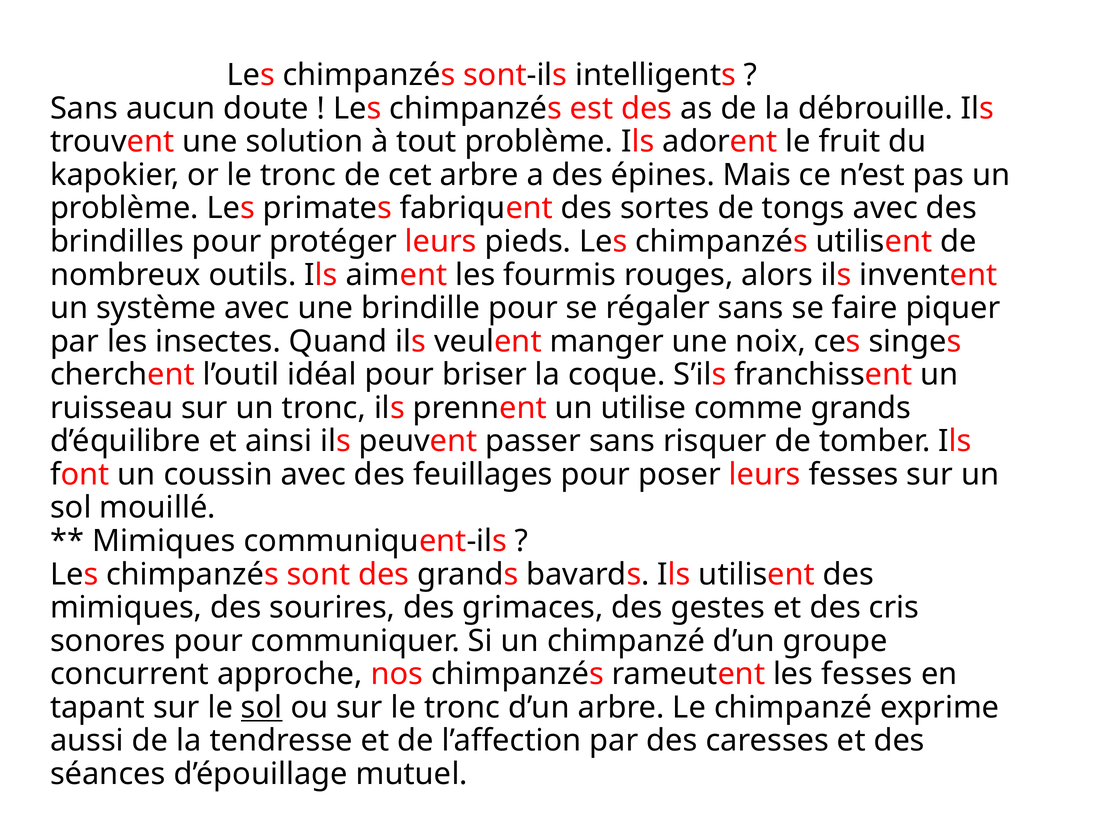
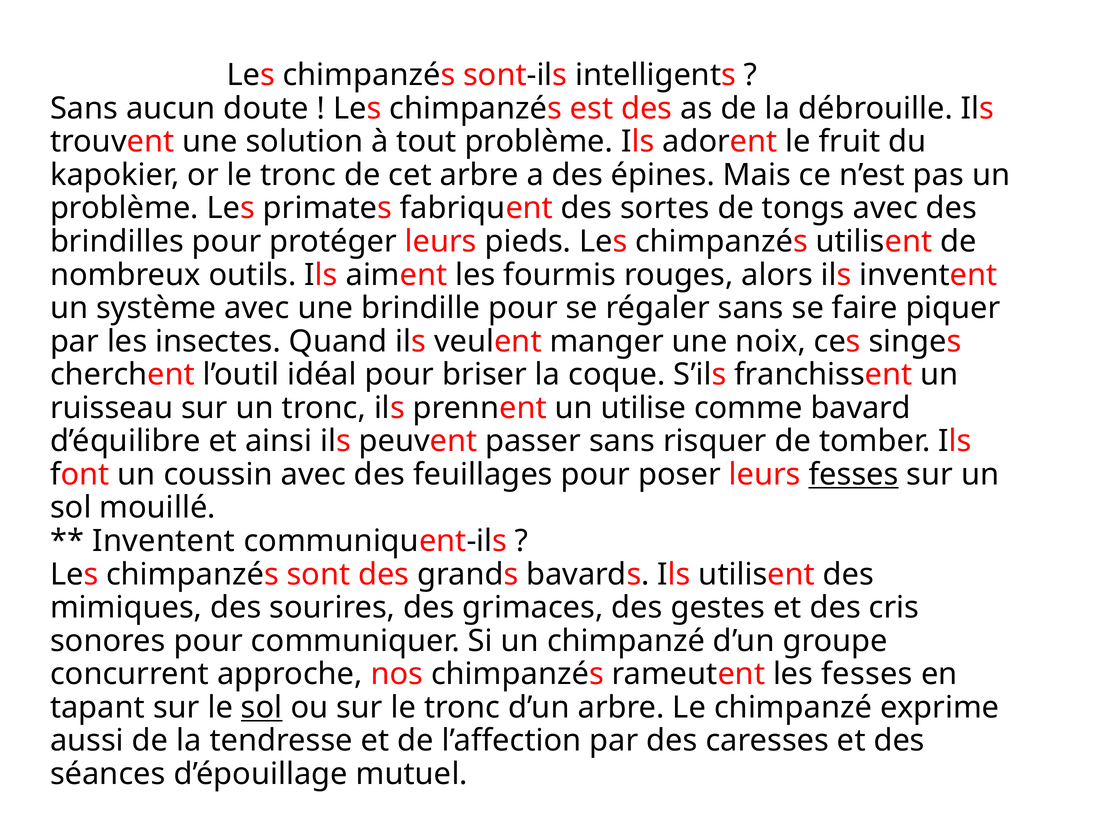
comme grands: grands -> bavard
fesses at (854, 474) underline: none -> present
Mimiques at (164, 541): Mimiques -> Inventent
